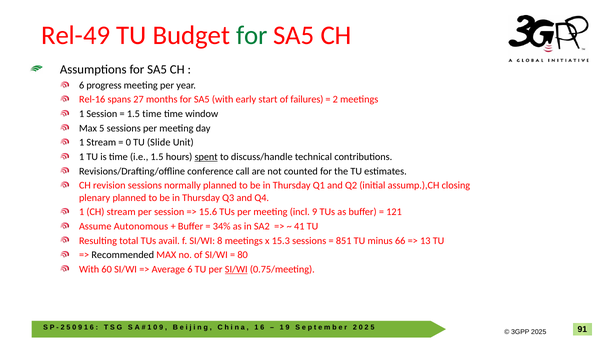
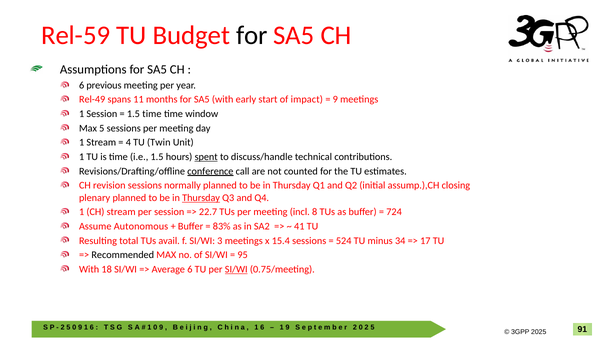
Rel-49: Rel-49 -> Rel-59
for at (252, 35) colour: green -> black
progress: progress -> previous
Rel-16: Rel-16 -> Rel-49
27: 27 -> 11
failures: failures -> impact
2 at (335, 100): 2 -> 9
0 at (128, 143): 0 -> 4
Slide: Slide -> Twin
conference underline: none -> present
Thursday at (201, 198) underline: none -> present
15.6: 15.6 -> 22.7
incl 9: 9 -> 8
121: 121 -> 724
34%: 34% -> 83%
8: 8 -> 3
15.3: 15.3 -> 15.4
851: 851 -> 524
66: 66 -> 34
13: 13 -> 17
80: 80 -> 95
60: 60 -> 18
